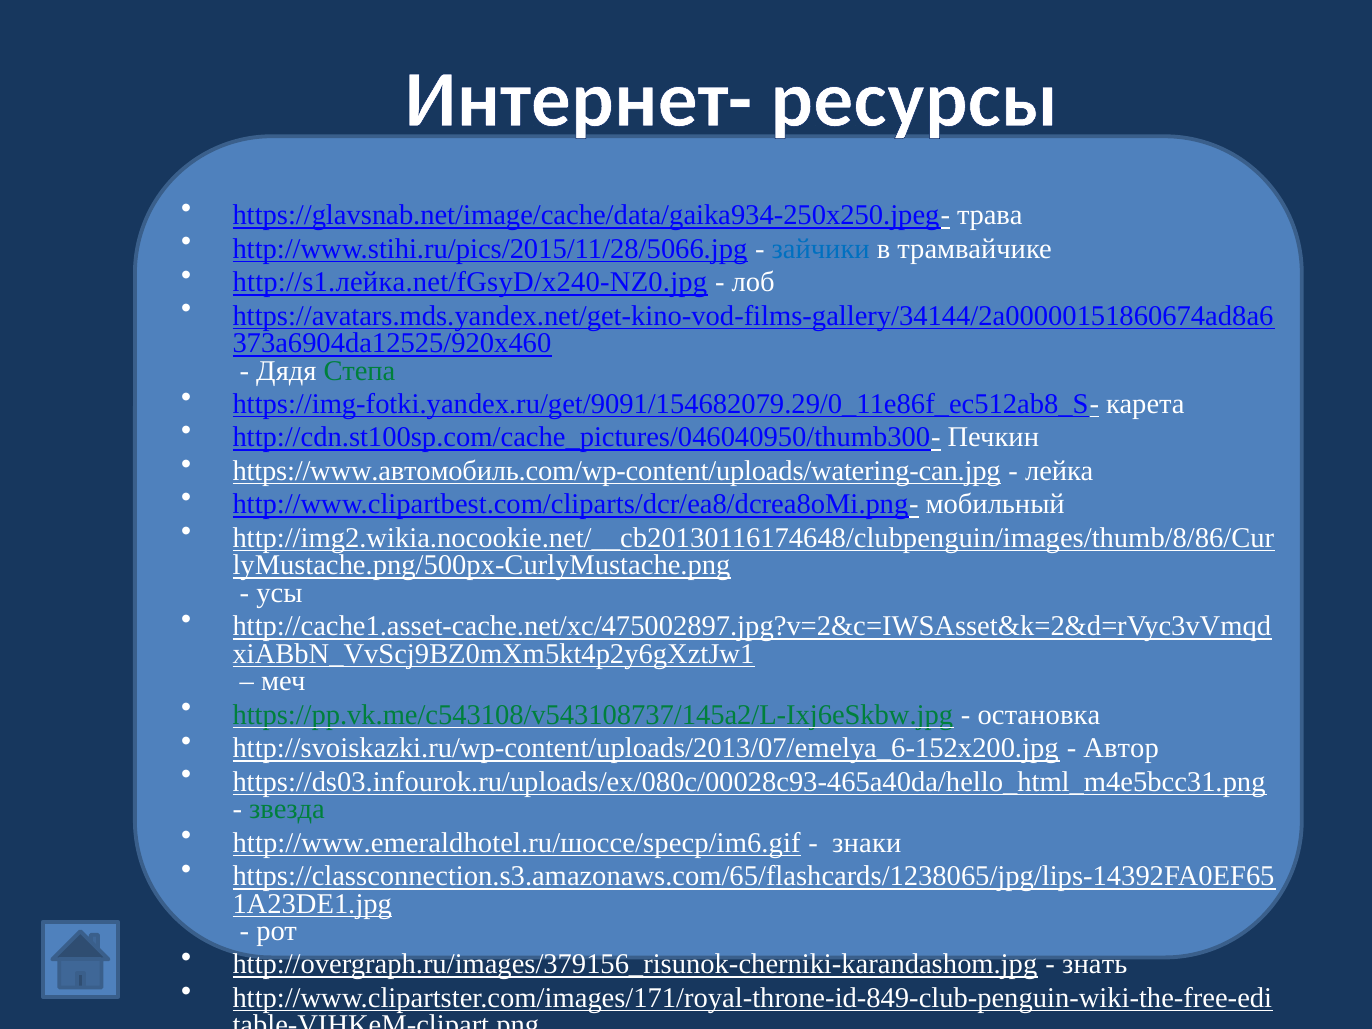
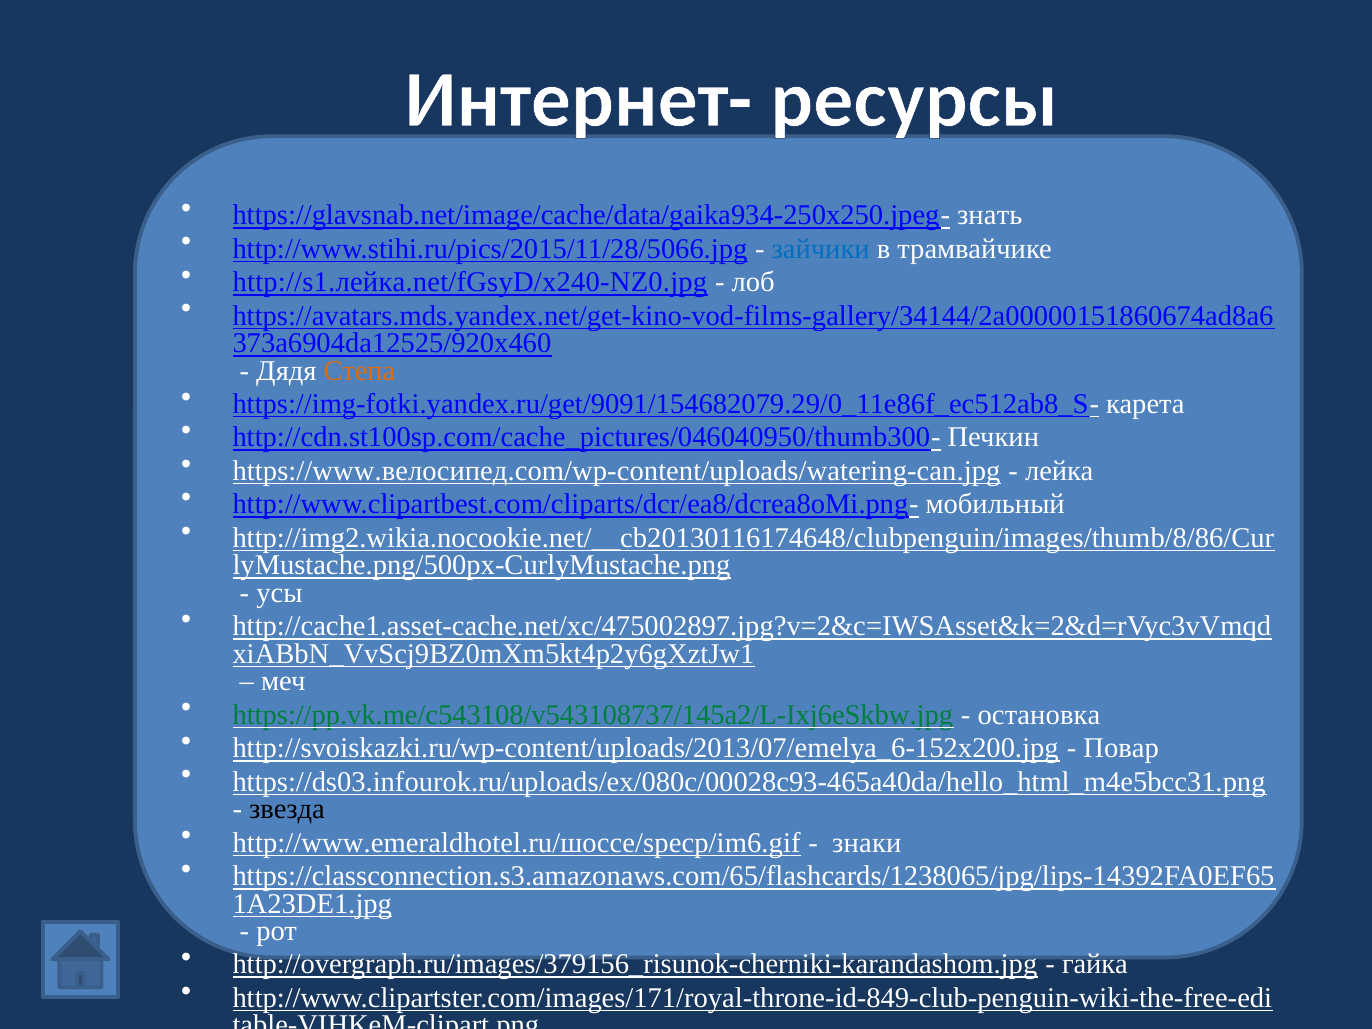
трава: трава -> знать
Степа colour: green -> orange
https://www.автомобиль.com/wp-content/uploads/watering-can.jpg: https://www.автомобиль.com/wp-content/uploads/watering-can.jpg -> https://www.велосипед.com/wp-content/uploads/watering-can.jpg
Автор: Автор -> Повар
звезда colour: green -> black
знать: знать -> гайка
